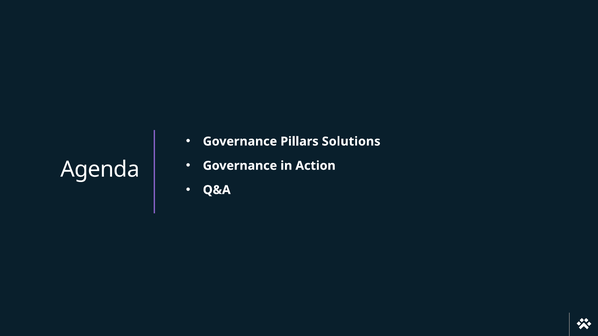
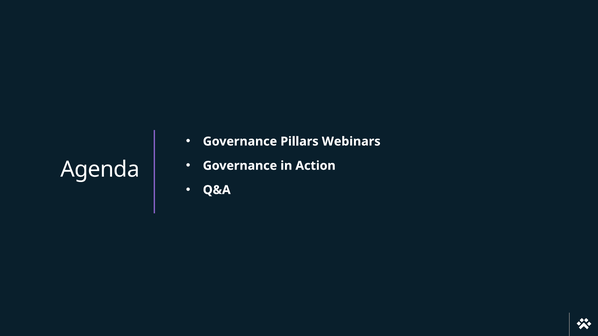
Solutions: Solutions -> Webinars
